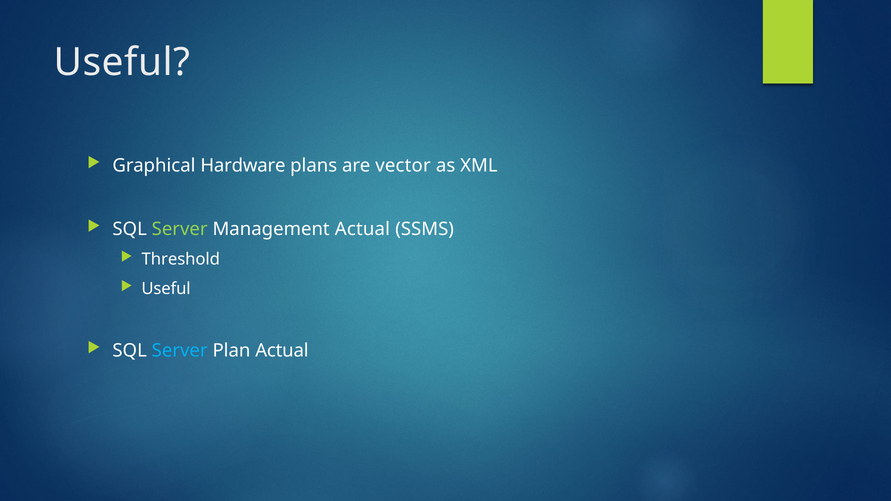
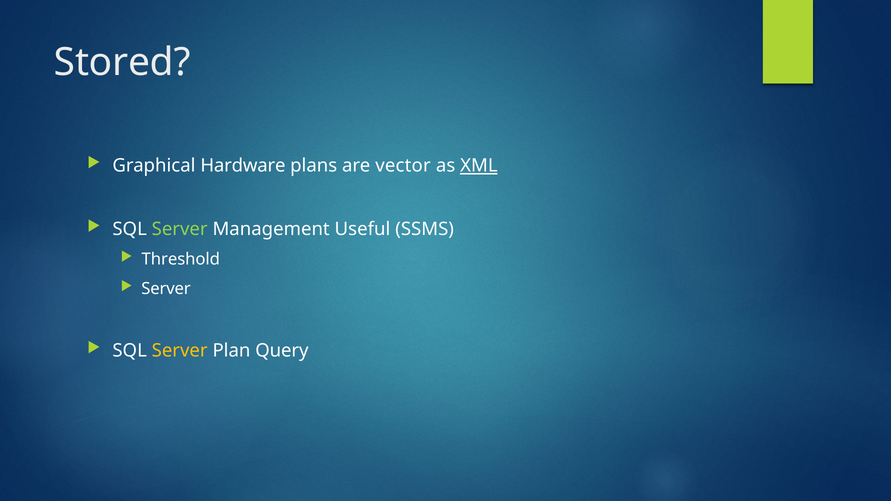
Useful at (122, 63): Useful -> Stored
XML underline: none -> present
Management Actual: Actual -> Useful
Useful at (166, 289): Useful -> Server
Server at (180, 351) colour: light blue -> yellow
Plan Actual: Actual -> Query
